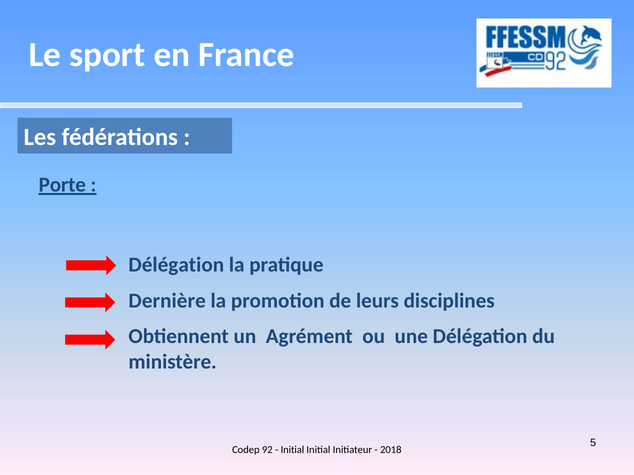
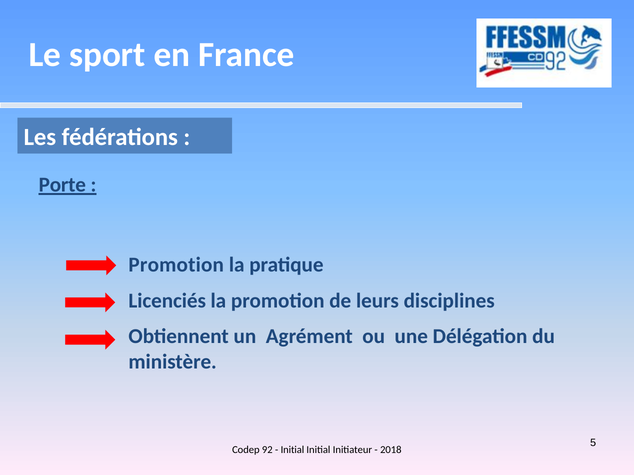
Délégation at (176, 265): Délégation -> Promotion
Dernière: Dernière -> Licenciés
